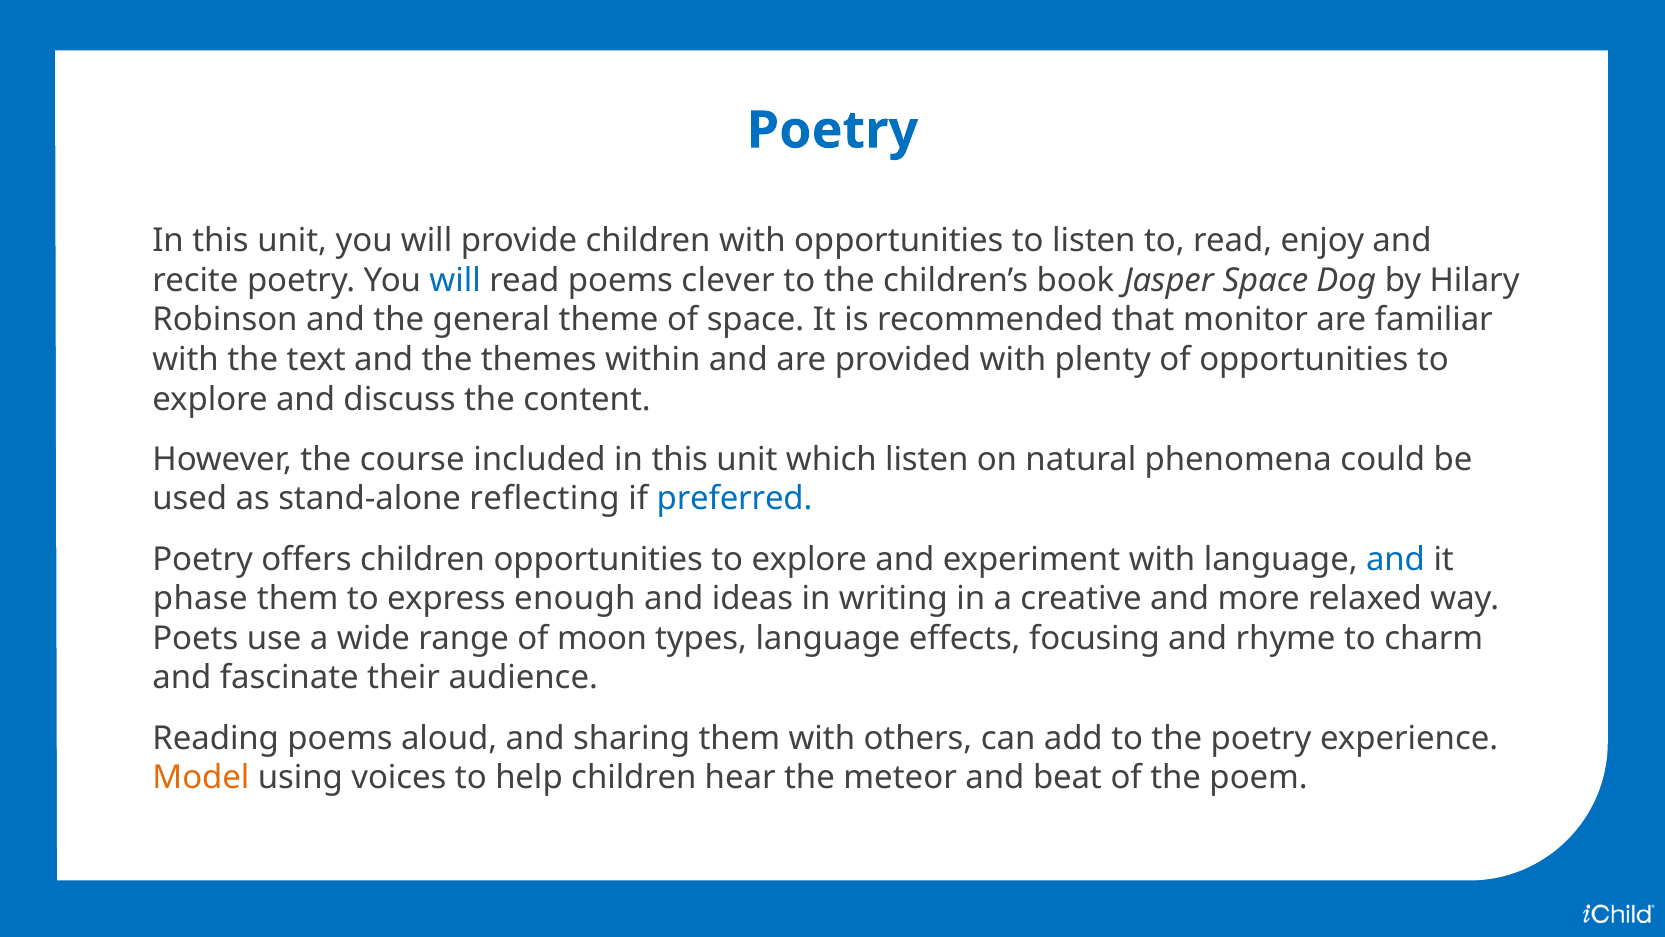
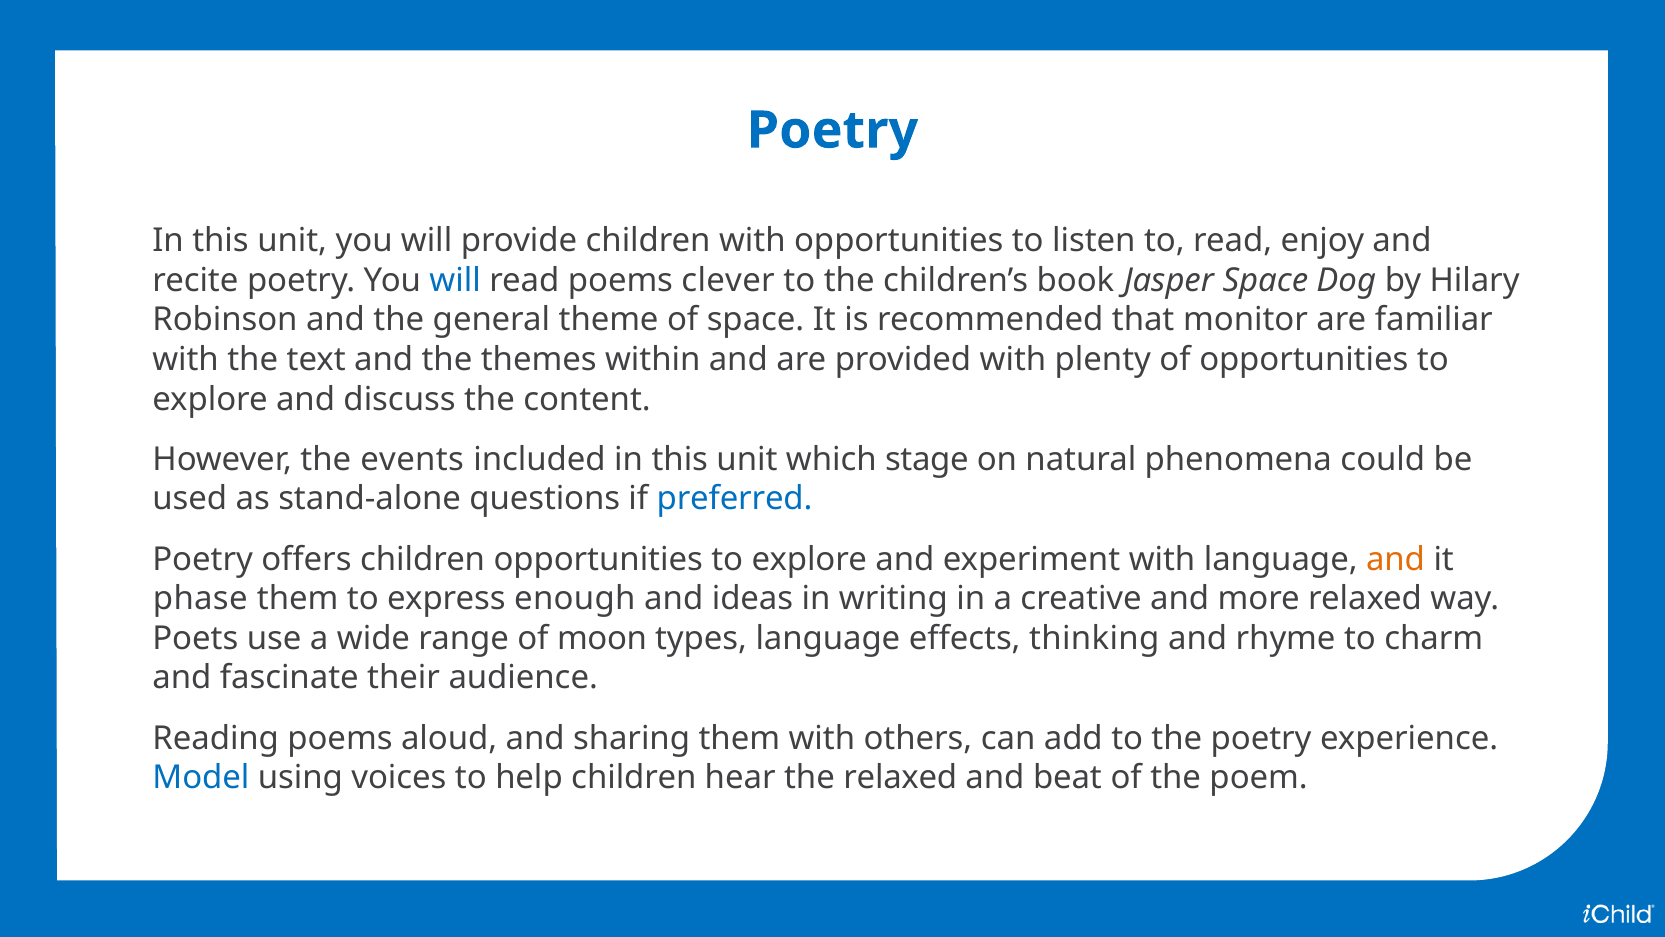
course: course -> events
which listen: listen -> stage
reflecting: reflecting -> questions
and at (1396, 559) colour: blue -> orange
focusing: focusing -> thinking
Model colour: orange -> blue
the meteor: meteor -> relaxed
